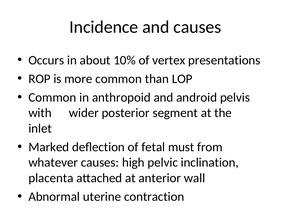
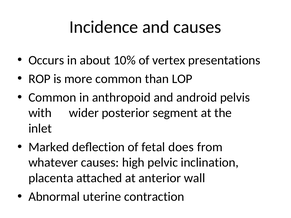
must: must -> does
